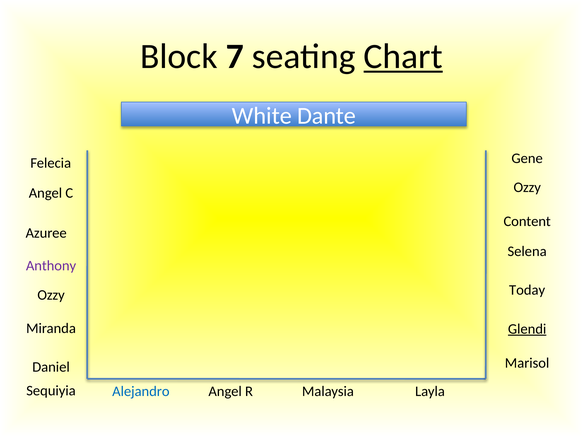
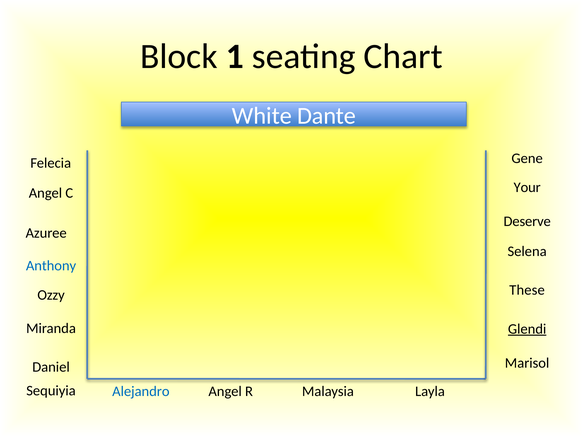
7: 7 -> 1
Chart underline: present -> none
Ozzy at (527, 188): Ozzy -> Your
Content: Content -> Deserve
Anthony colour: purple -> blue
Today: Today -> These
